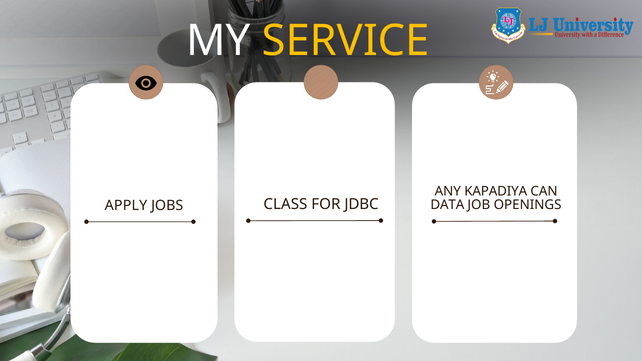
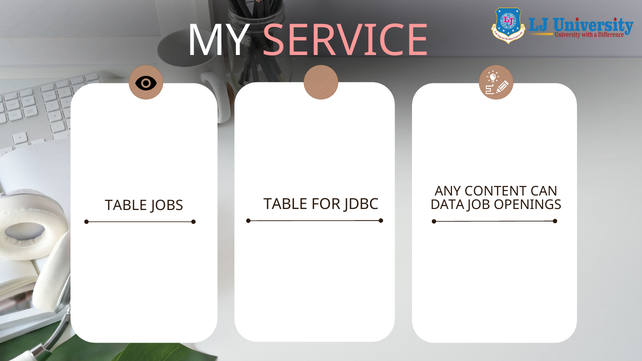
SERVICE colour: yellow -> pink
KAPADIYA: KAPADIYA -> CONTENT
CLASS at (285, 205): CLASS -> TABLE
APPLY at (126, 206): APPLY -> TABLE
